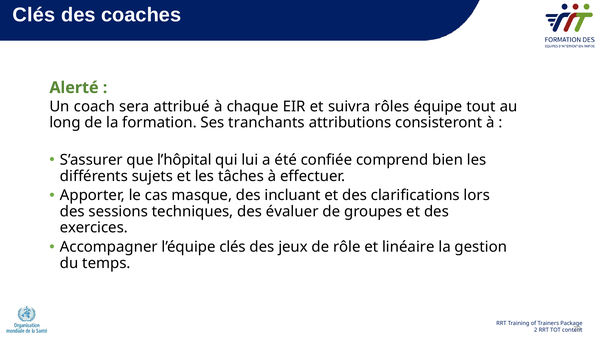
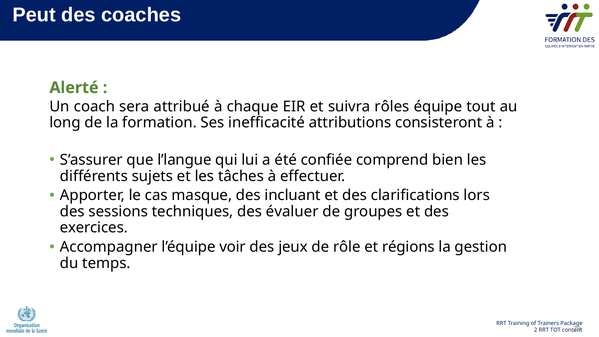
Clés at (34, 15): Clés -> Peut
tranchants: tranchants -> inefficacité
l’hôpital: l’hôpital -> l’langue
l’équipe clés: clés -> voir
linéaire: linéaire -> régions
